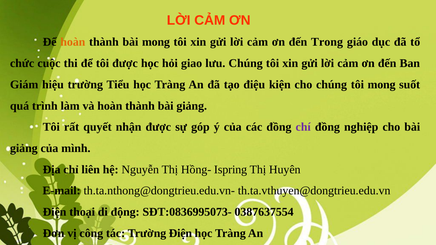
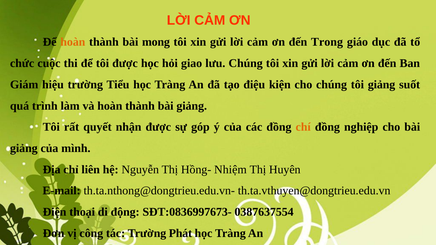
tôi mong: mong -> giảng
chí colour: purple -> orange
Ispring: Ispring -> Nhiệm
SĐT:0836995073-: SĐT:0836995073- -> SĐT:0836997673-
Trường Điện: Điện -> Phát
